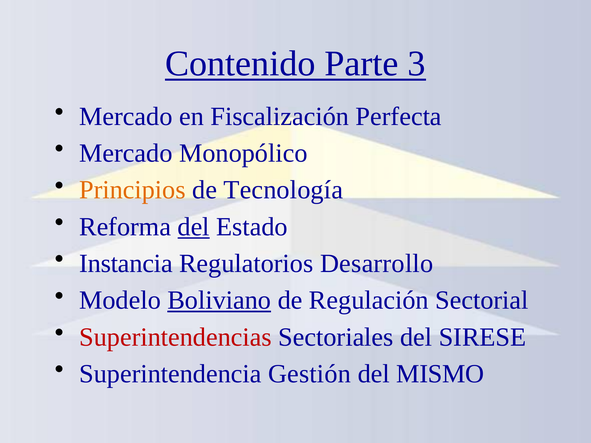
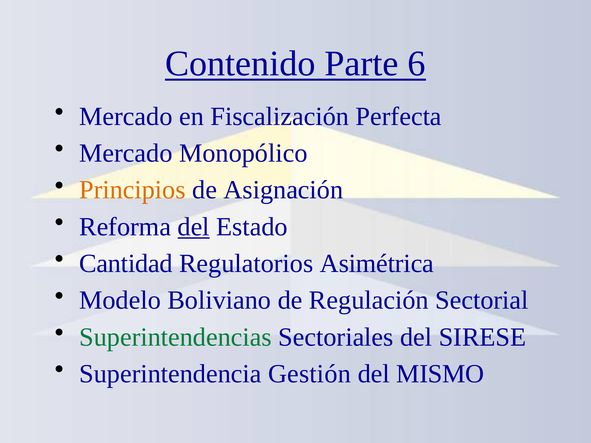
3: 3 -> 6
Tecnología: Tecnología -> Asignación
Instancia: Instancia -> Cantidad
Desarrollo: Desarrollo -> Asimétrica
Boliviano underline: present -> none
Superintendencias colour: red -> green
